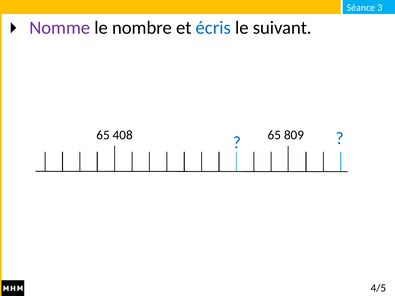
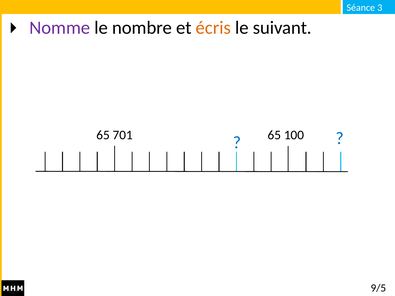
écris colour: blue -> orange
408: 408 -> 701
809: 809 -> 100
4/5: 4/5 -> 9/5
